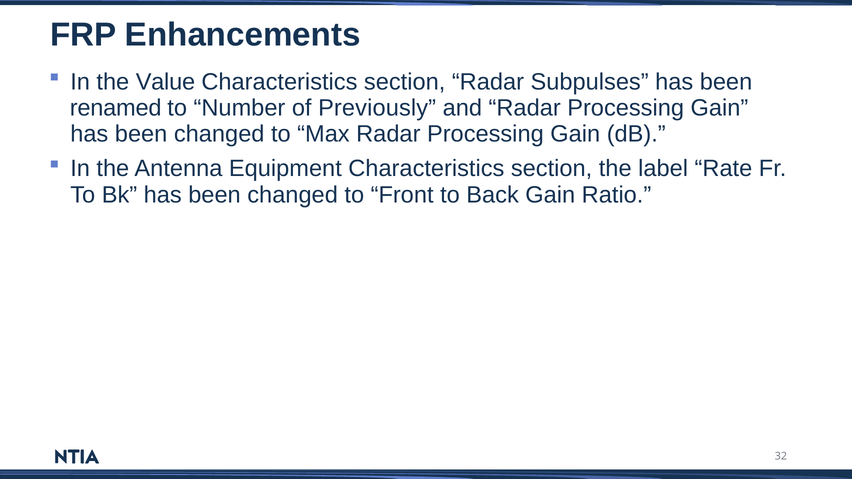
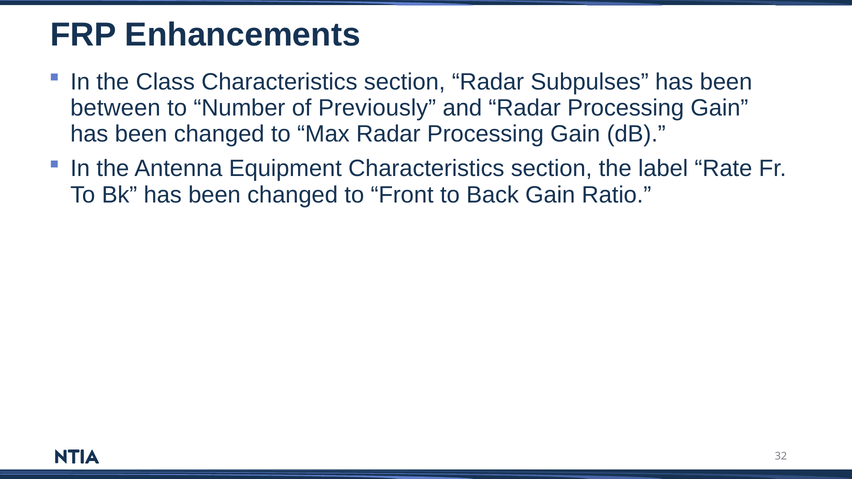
Value: Value -> Class
renamed: renamed -> between
